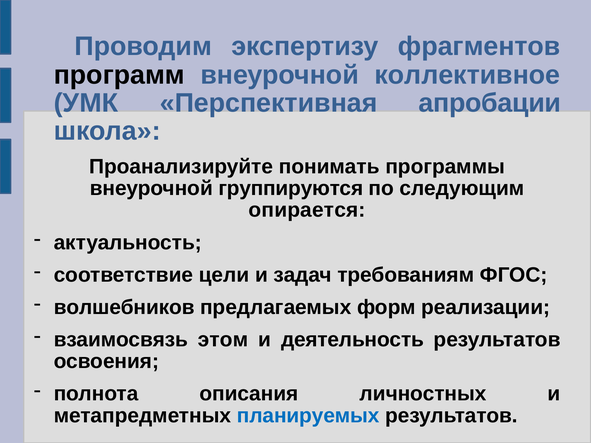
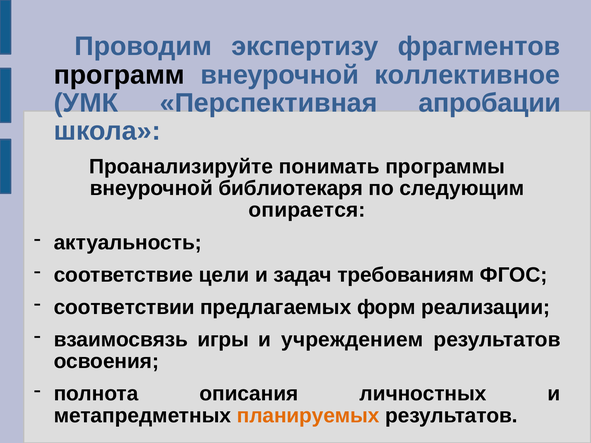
группируются: группируются -> библиотекаря
волшебников: волшебников -> соответствии
этом: этом -> игры
деятельность: деятельность -> учреждением
планируемых colour: blue -> orange
